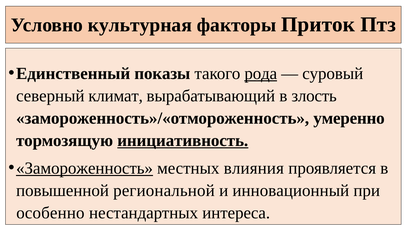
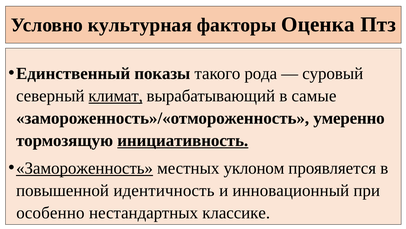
Приток: Приток -> Оценка
рода underline: present -> none
климат underline: none -> present
злость: злость -> самые
влияния: влияния -> уклоном
региональной: региональной -> идентичность
интереса: интереса -> классике
